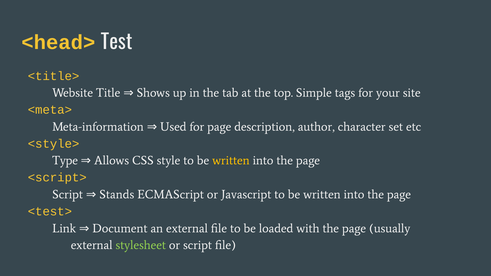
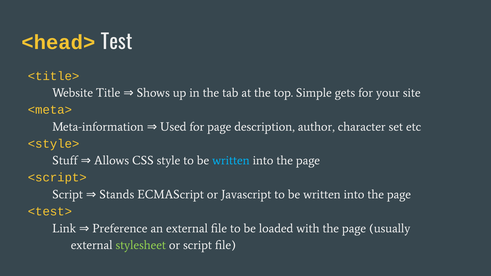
tags: tags -> gets
Type: Type -> Stuff
written at (231, 161) colour: yellow -> light blue
Document: Document -> Preference
